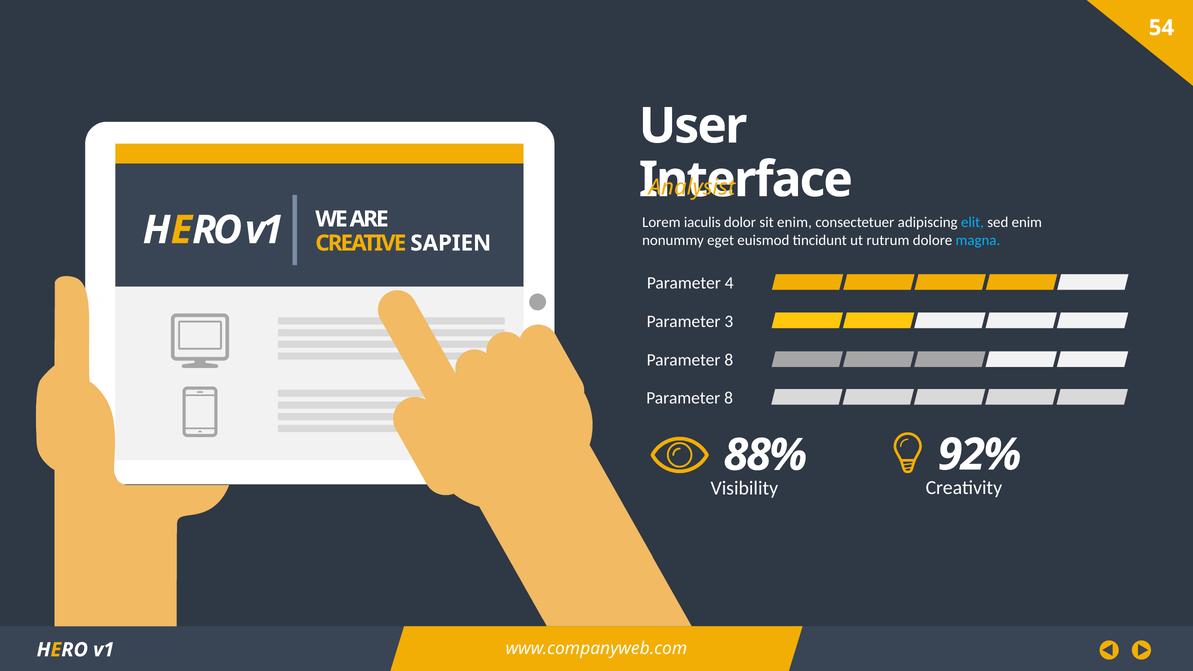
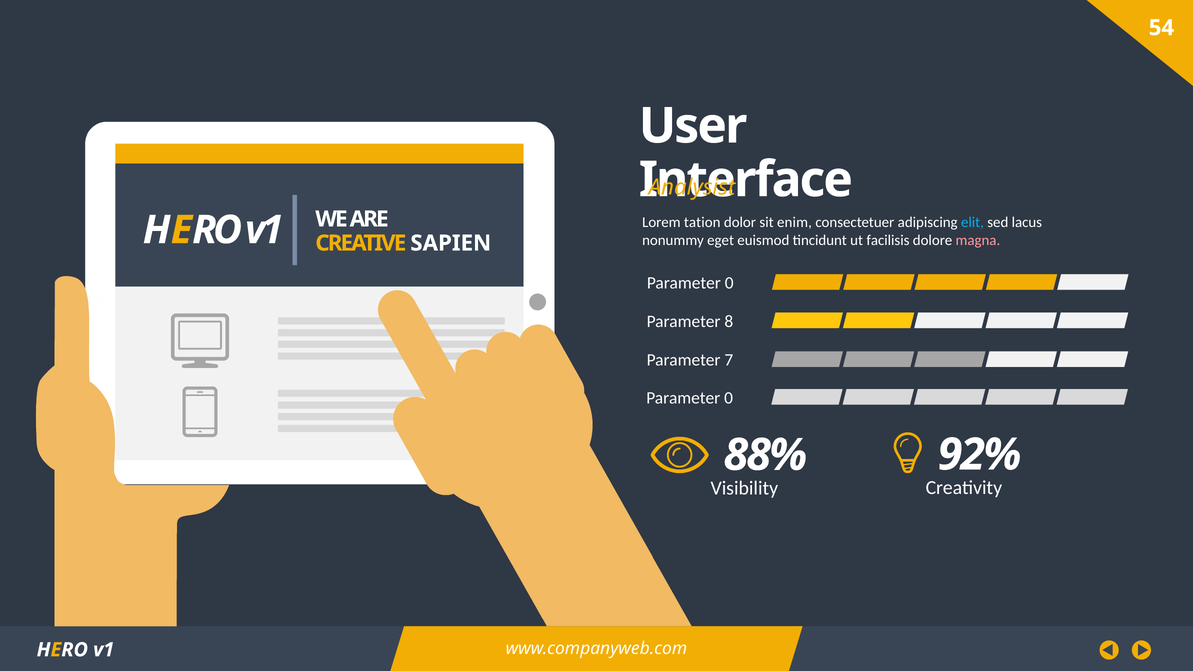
iaculis: iaculis -> tation
sed enim: enim -> lacus
rutrum: rutrum -> facilisis
magna colour: light blue -> pink
4 at (729, 283): 4 -> 0
3: 3 -> 8
8 at (729, 360): 8 -> 7
8 at (729, 398): 8 -> 0
